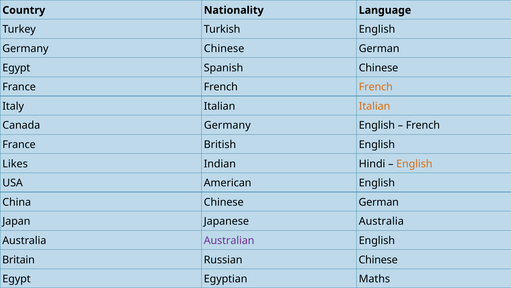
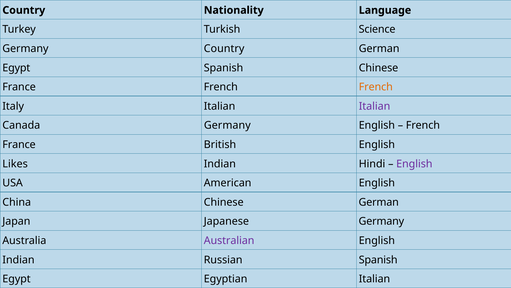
Turkish English: English -> Science
Germany Chinese: Chinese -> Country
Italian at (375, 106) colour: orange -> purple
English at (414, 164) colour: orange -> purple
Japanese Australia: Australia -> Germany
Britain at (19, 259): Britain -> Indian
Russian Chinese: Chinese -> Spanish
Egyptian Maths: Maths -> Italian
